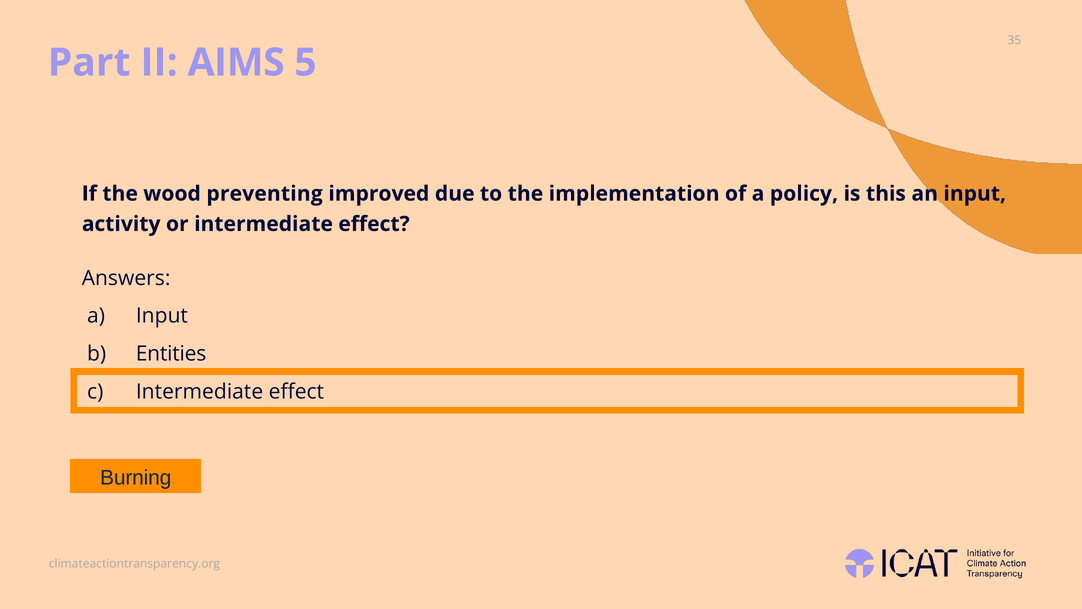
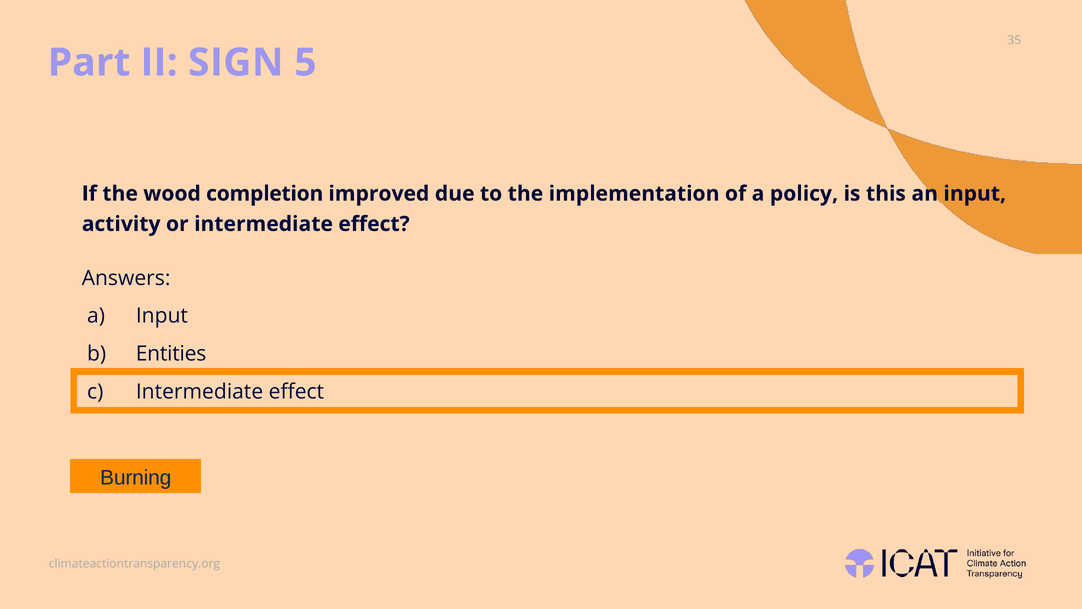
AIMS: AIMS -> SIGN
preventing: preventing -> completion
